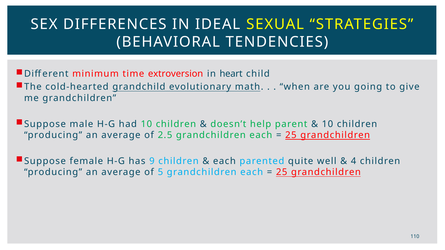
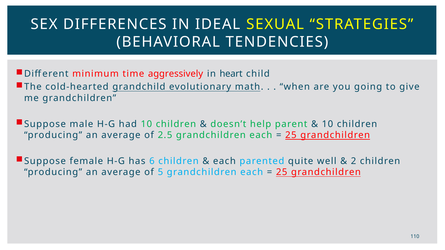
extroversion: extroversion -> aggressively
9: 9 -> 6
4: 4 -> 2
